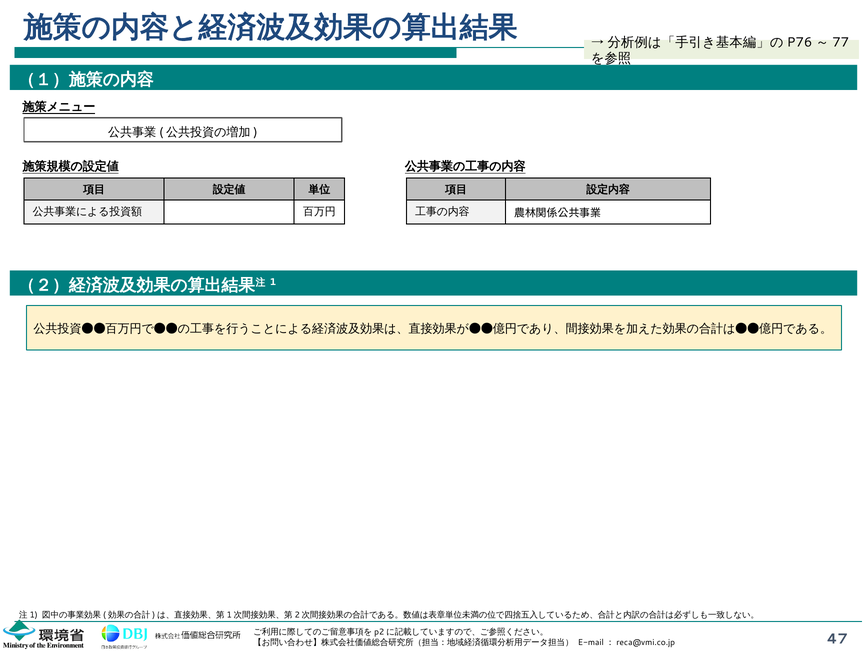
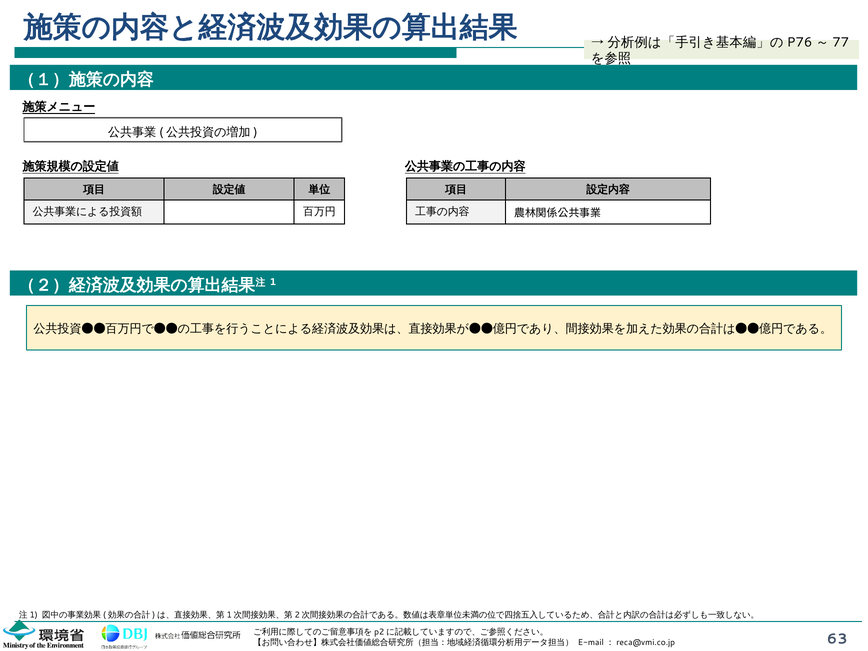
47: 47 -> 63
